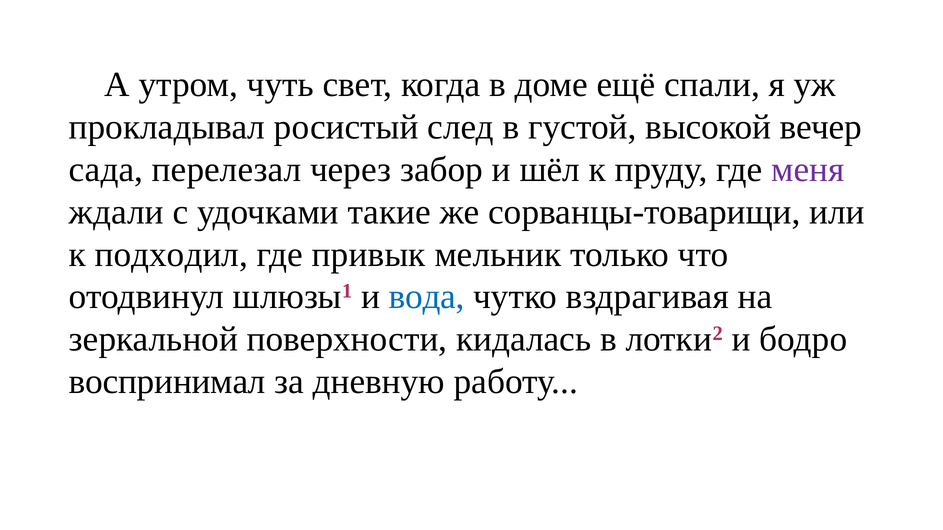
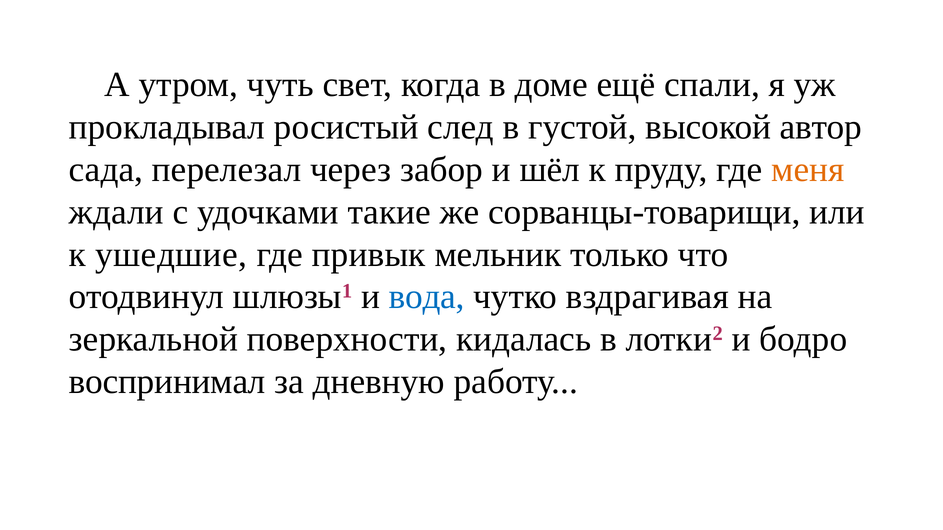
вечер: вечер -> автор
меня colour: purple -> orange
подходил: подходил -> ушедшие
